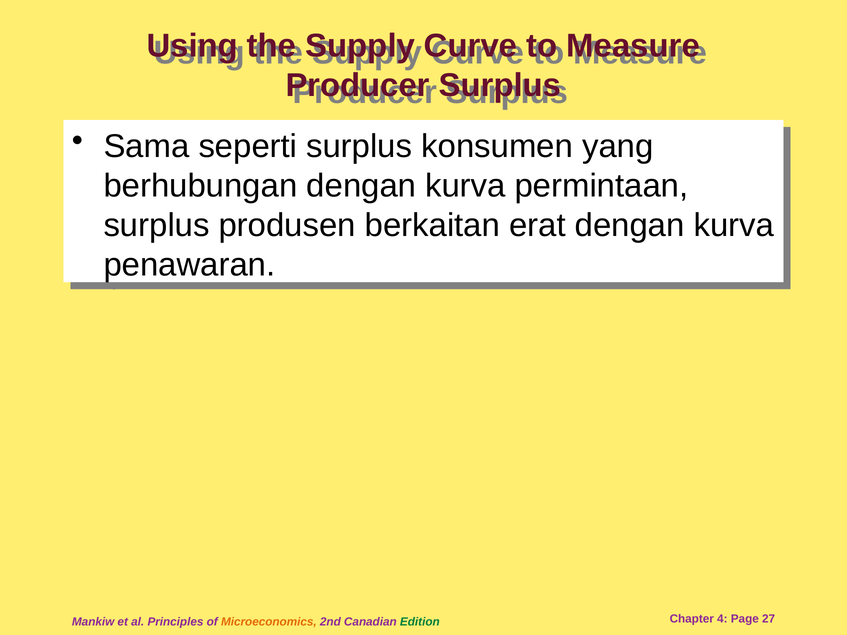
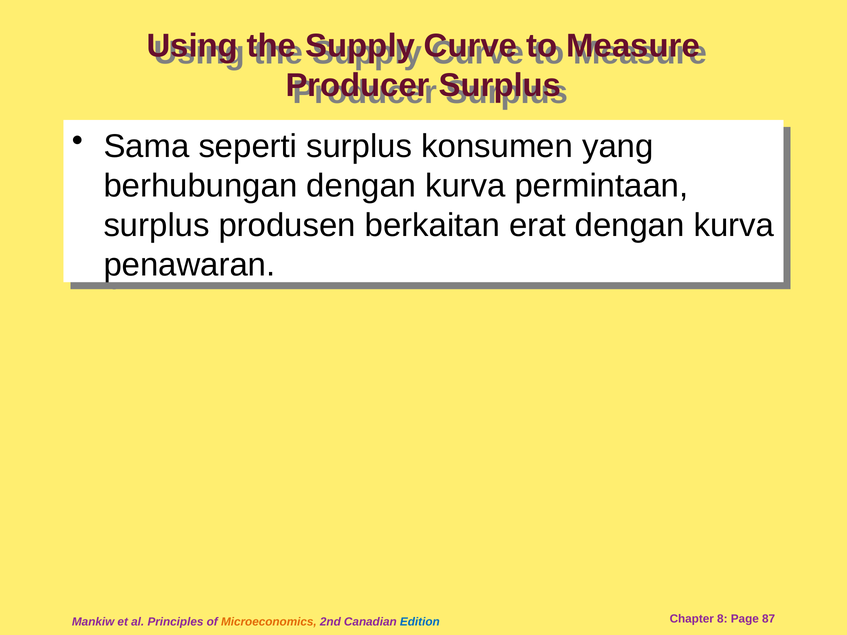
Edition colour: green -> blue
4: 4 -> 8
27: 27 -> 87
